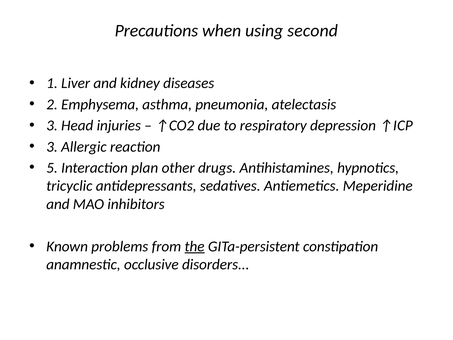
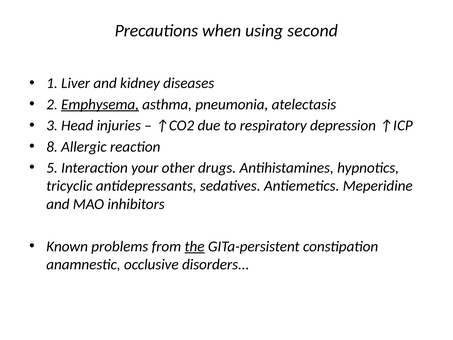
Emphysema underline: none -> present
3 at (52, 147): 3 -> 8
plan: plan -> your
